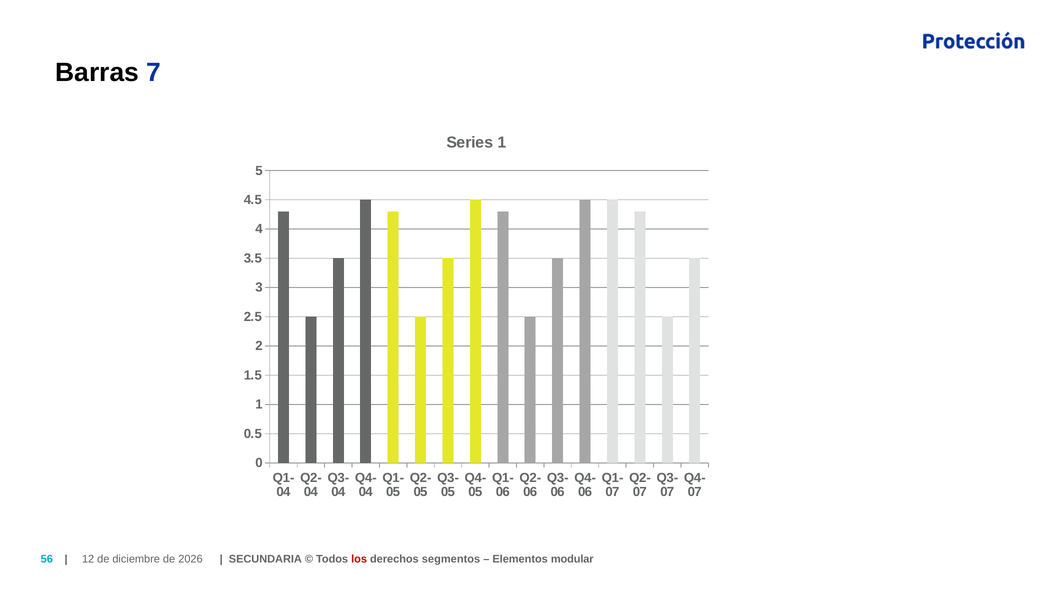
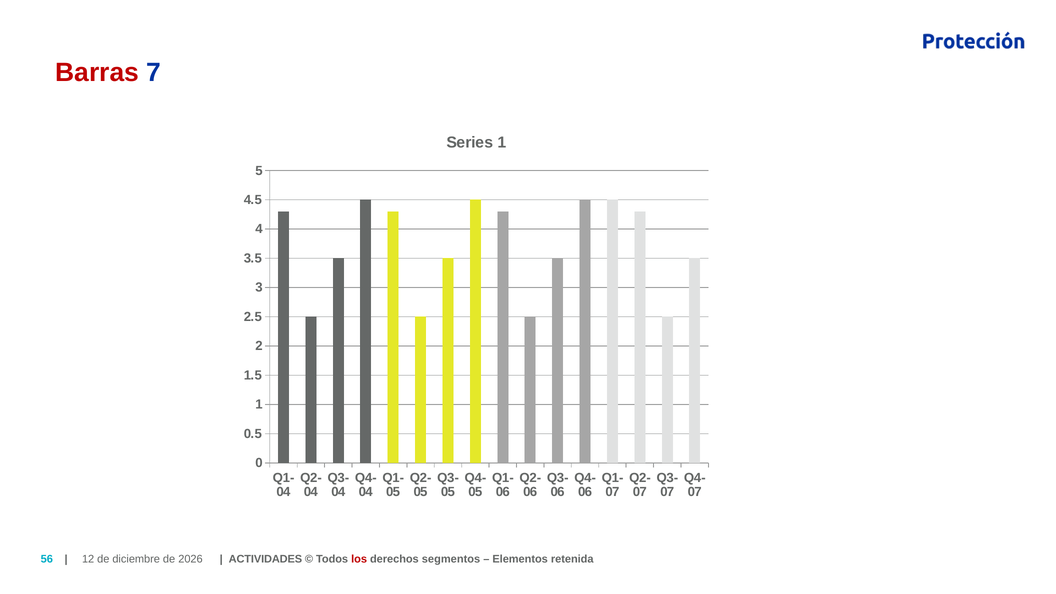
Barras colour: black -> red
SECUNDARIA: SECUNDARIA -> ACTIVIDADES
modular: modular -> retenida
